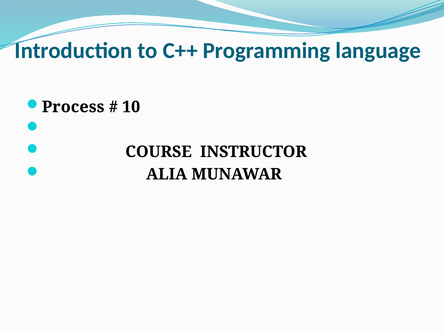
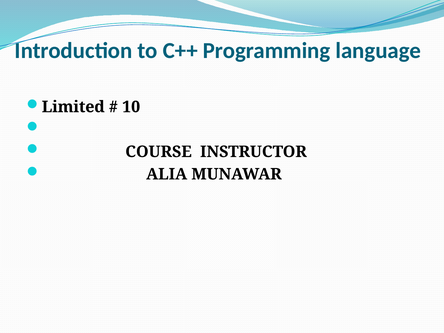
Process: Process -> Limited
